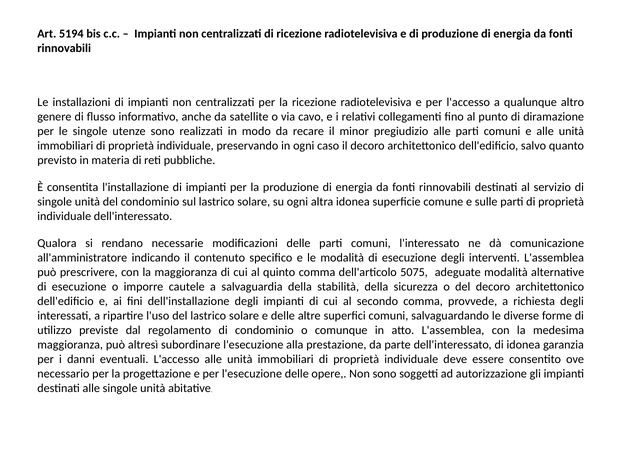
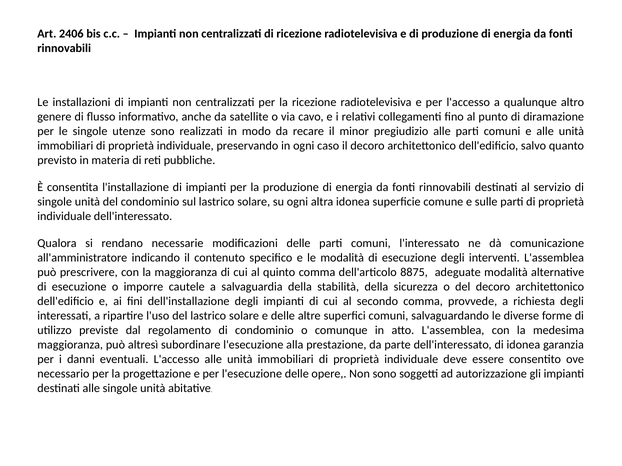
5194: 5194 -> 2406
5075: 5075 -> 8875
